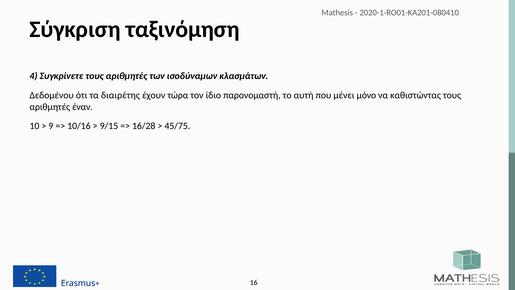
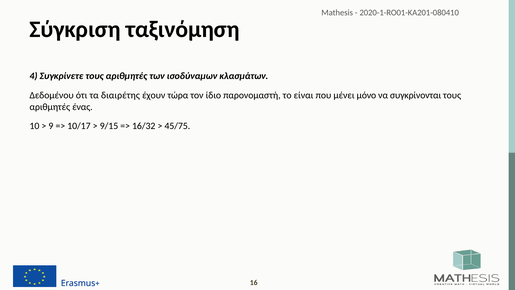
αυτή: αυτή -> είναι
καθιστώντας: καθιστώντας -> συγκρίνονται
έναν: έναν -> ένας
10/16: 10/16 -> 10/17
16/28: 16/28 -> 16/32
